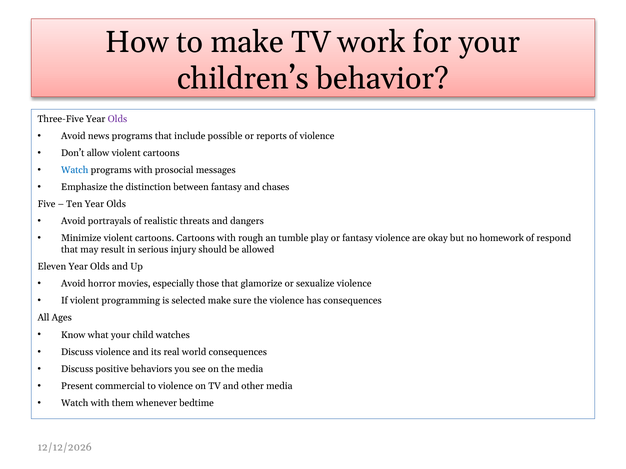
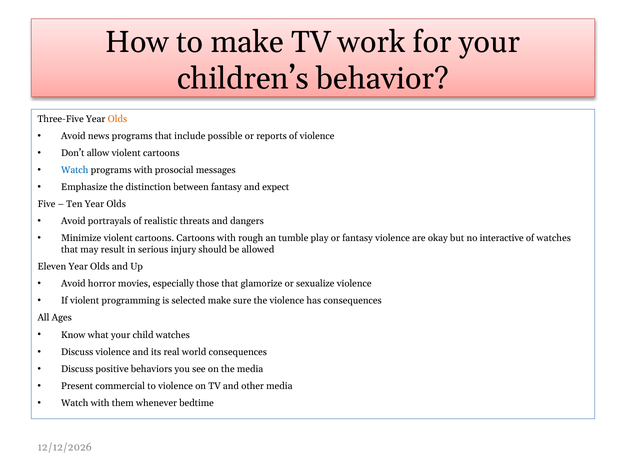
Olds at (117, 119) colour: purple -> orange
chases: chases -> expect
homework: homework -> interactive
of respond: respond -> watches
